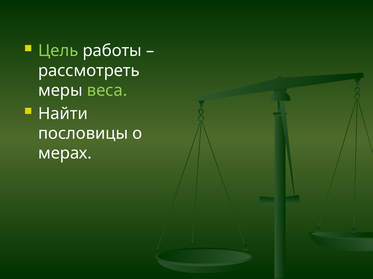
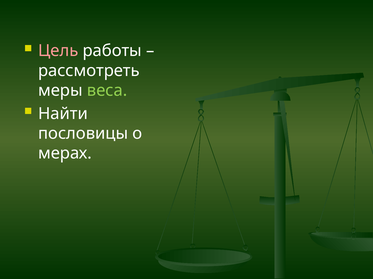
Цель colour: light green -> pink
